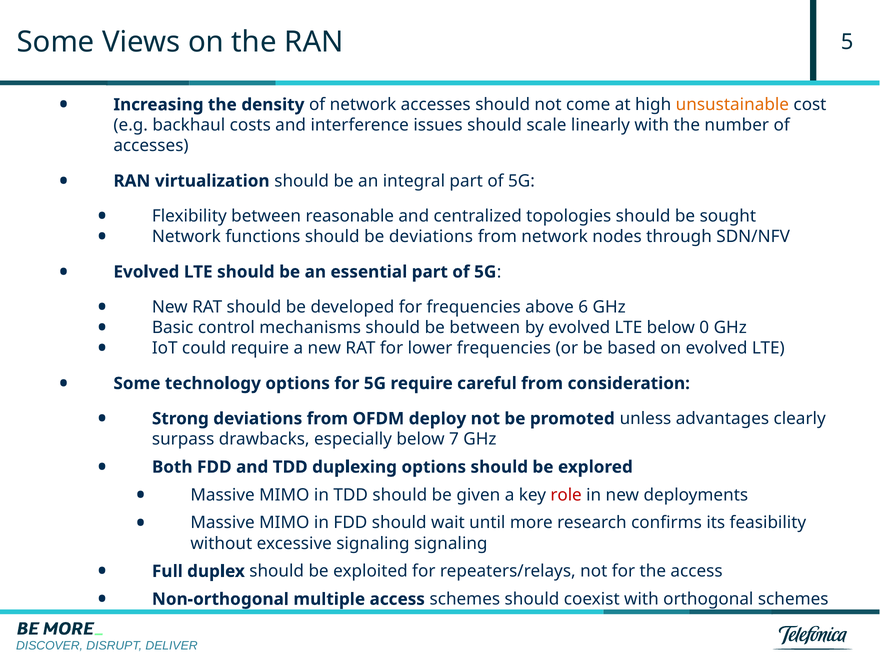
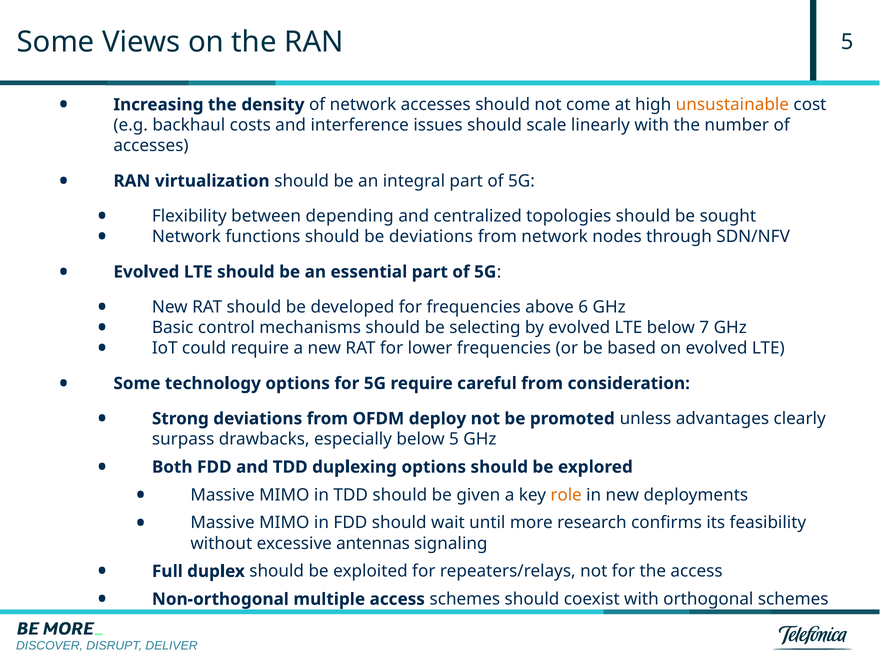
reasonable: reasonable -> depending
be between: between -> selecting
0: 0 -> 7
below 7: 7 -> 5
role colour: red -> orange
excessive signaling: signaling -> antennas
